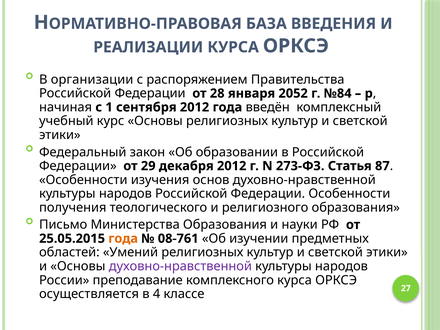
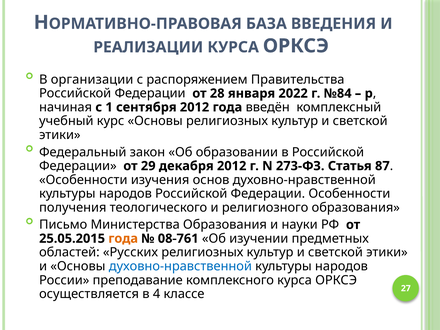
2052: 2052 -> 2022
Умений: Умений -> Русских
духовно-нравственной at (180, 266) colour: purple -> blue
